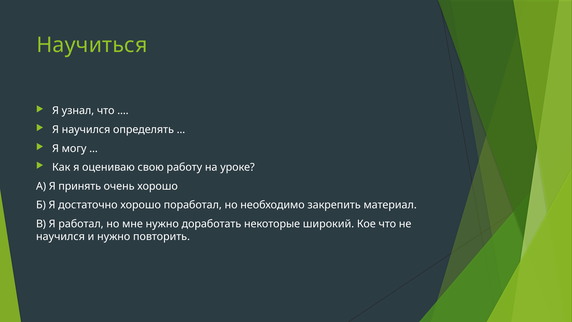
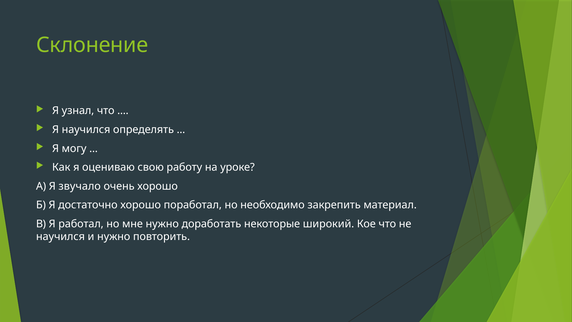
Научиться: Научиться -> Склонение
принять: принять -> звучало
